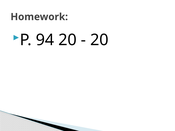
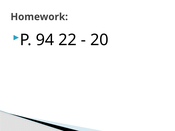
94 20: 20 -> 22
